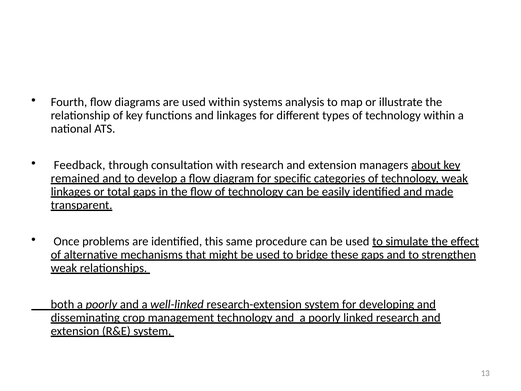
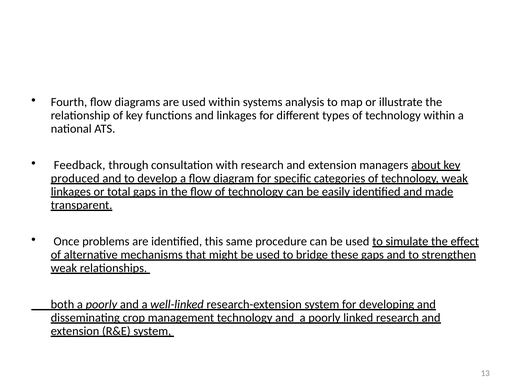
remained: remained -> produced
